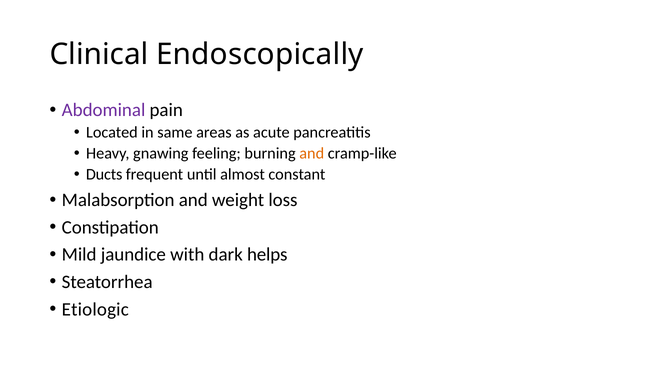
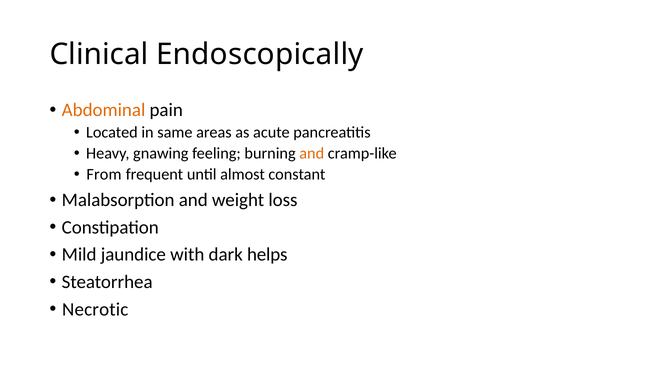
Abdominal colour: purple -> orange
Ducts: Ducts -> From
Etiologic: Etiologic -> Necrotic
